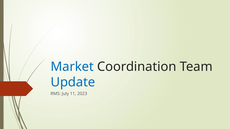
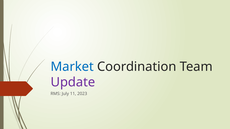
Update colour: blue -> purple
